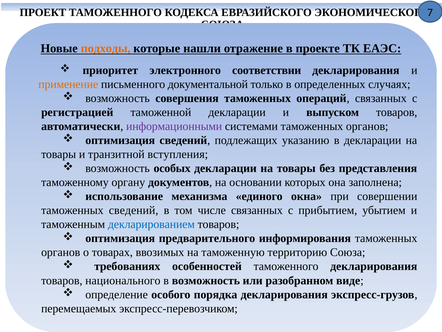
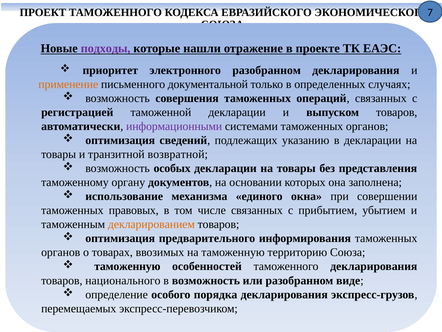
подходы colour: orange -> purple
электронного соответствии: соответствии -> разобранном
вступления: вступления -> возвратной
таможенных сведений: сведений -> правовых
декларированием colour: blue -> orange
требованиях at (127, 266): требованиях -> таможенную
